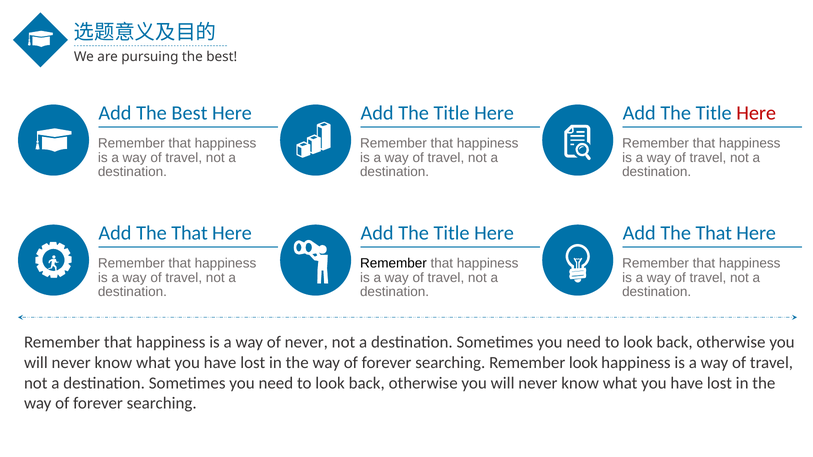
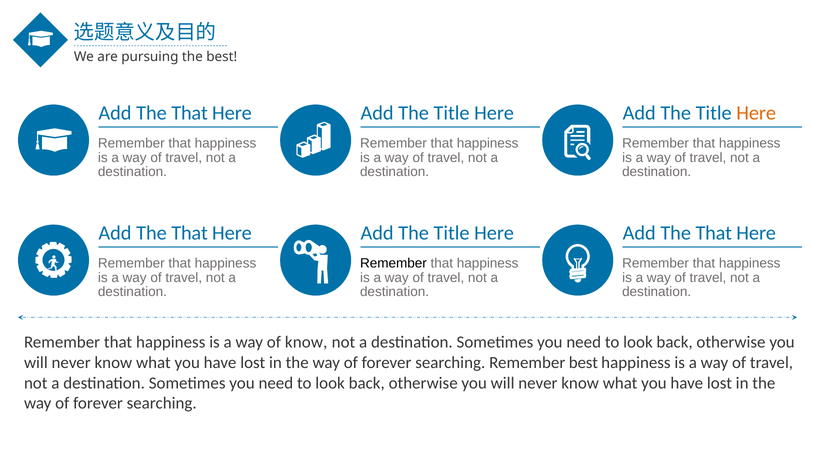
Best at (189, 113): Best -> That
Here at (756, 113) colour: red -> orange
of never: never -> know
Remember look: look -> best
